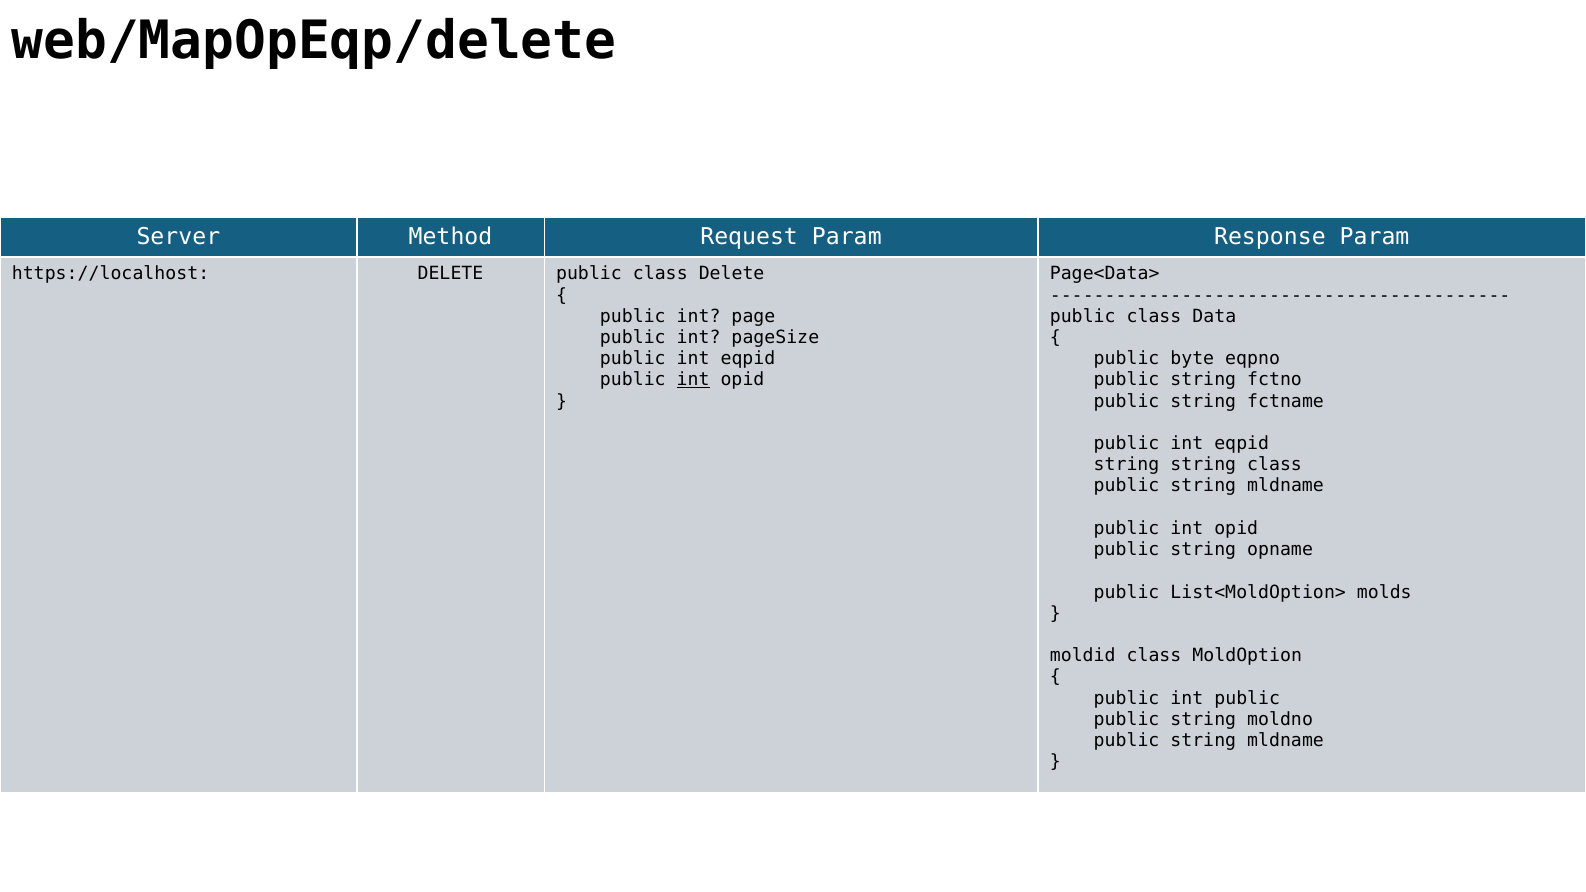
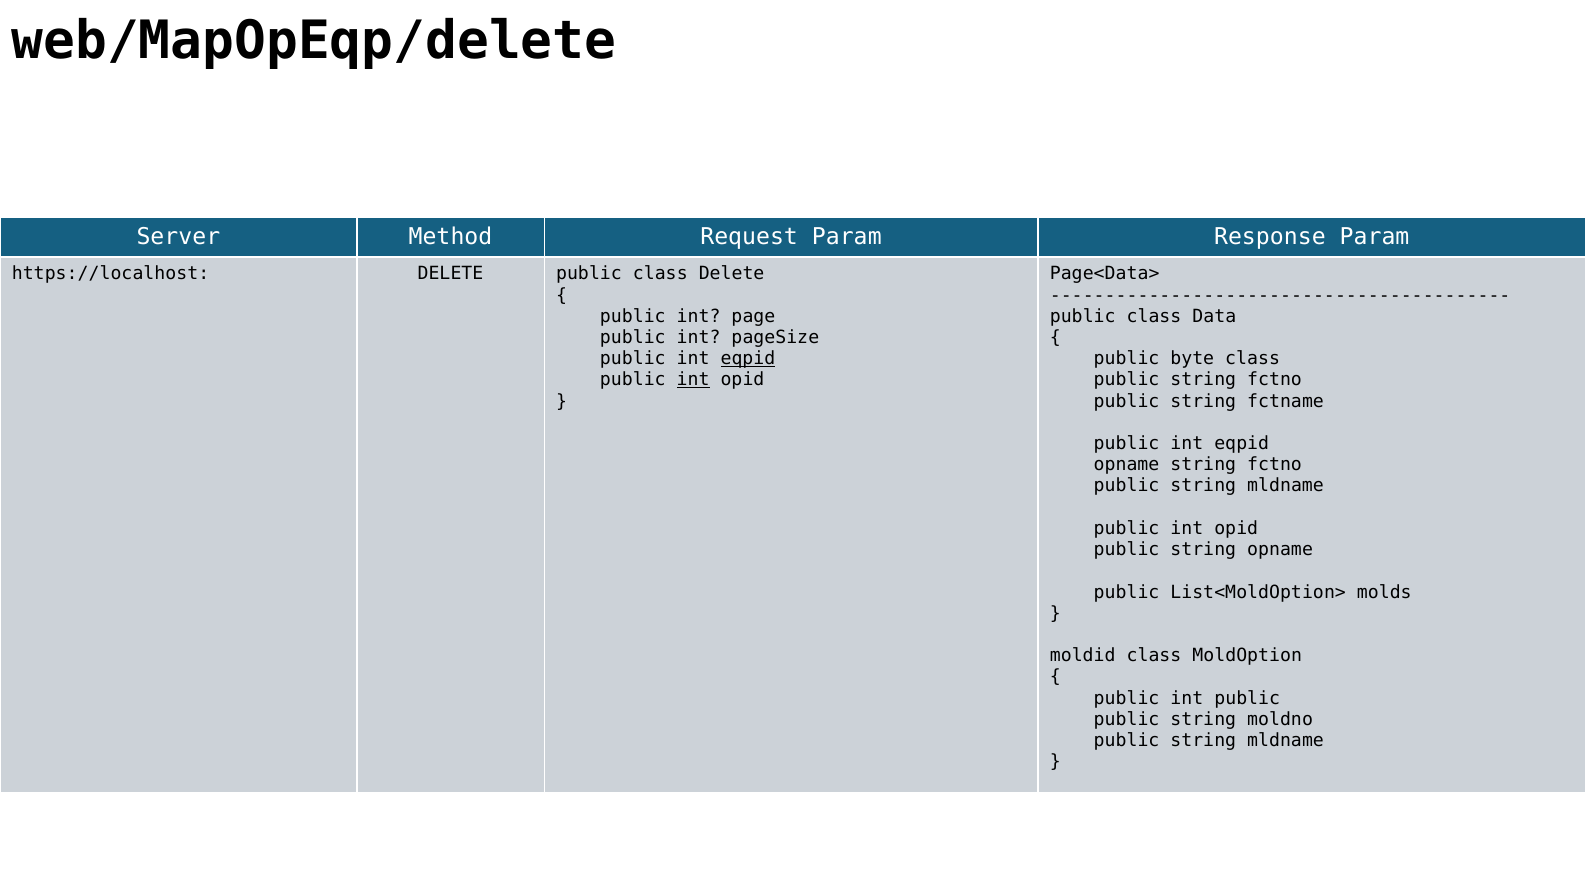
eqpid at (748, 359) underline: none -> present
byte eqpno: eqpno -> class
string at (1127, 465): string -> opname
class at (1275, 465): class -> fctno
